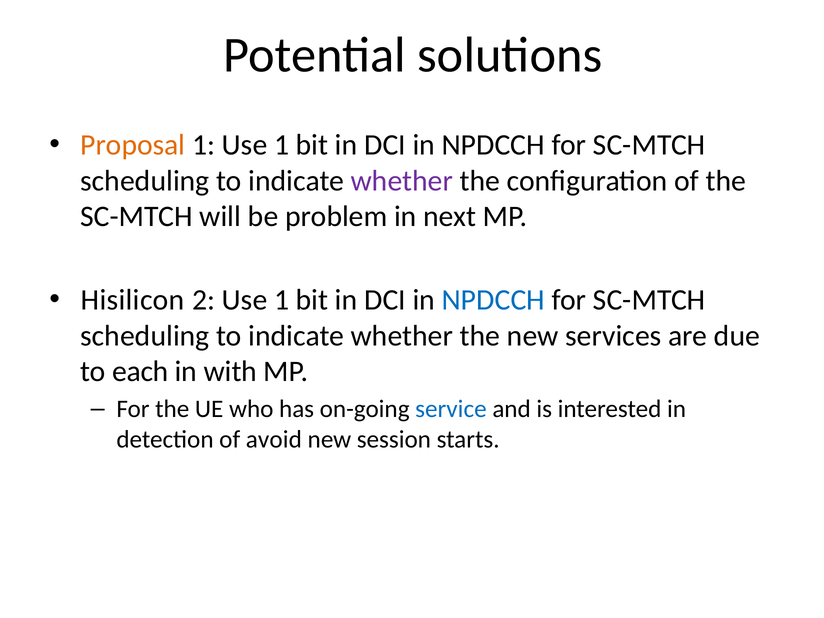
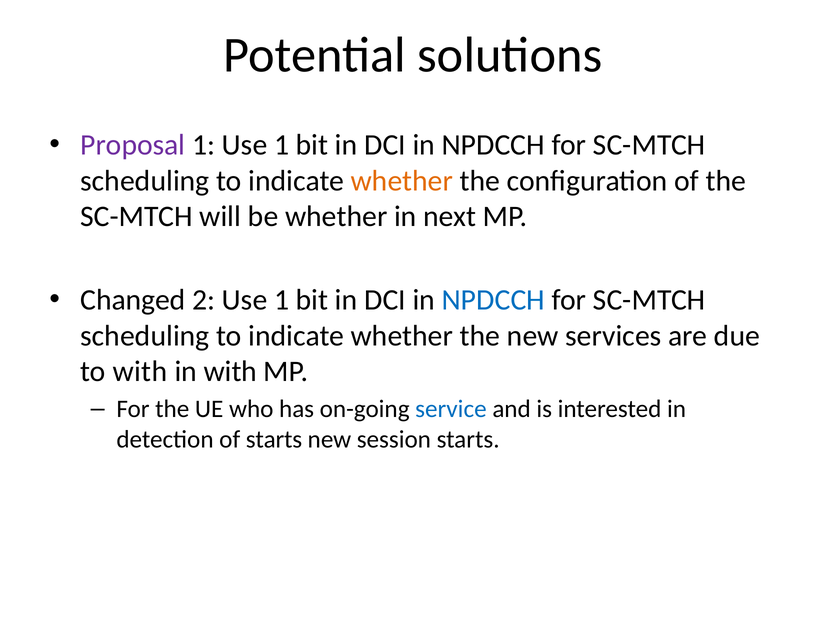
Proposal colour: orange -> purple
whether at (402, 181) colour: purple -> orange
be problem: problem -> whether
Hisilicon: Hisilicon -> Changed
to each: each -> with
of avoid: avoid -> starts
